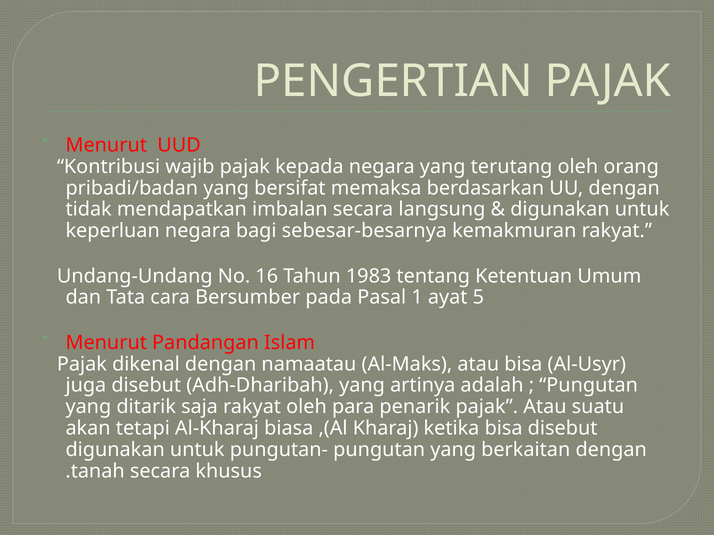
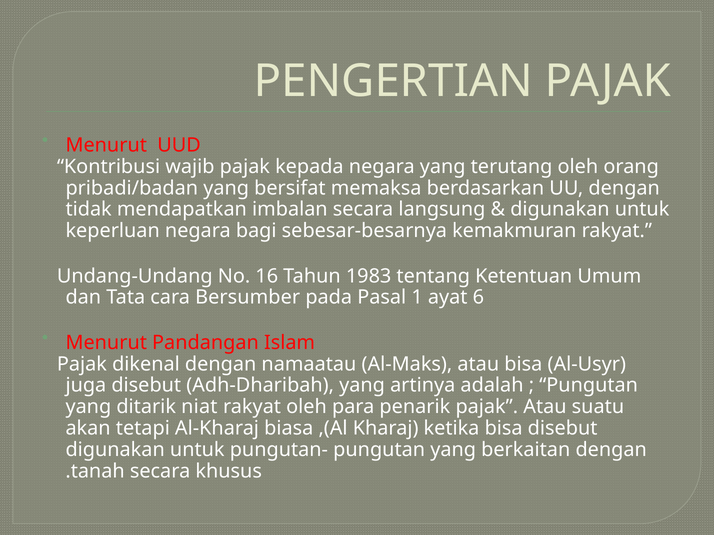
5: 5 -> 6
saja: saja -> niat
